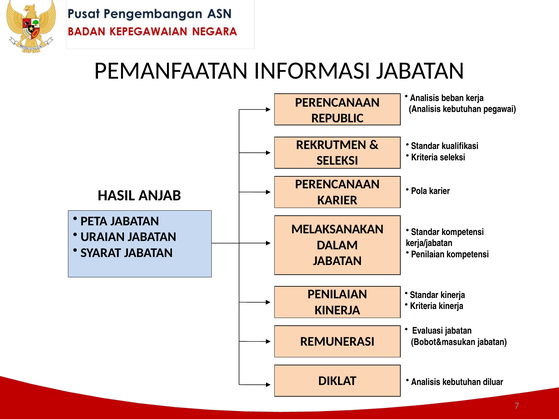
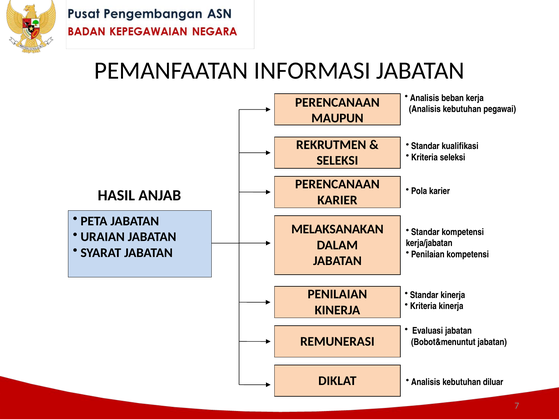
REPUBLIC: REPUBLIC -> MAUPUN
Bobot&masukan: Bobot&masukan -> Bobot&menuntut
